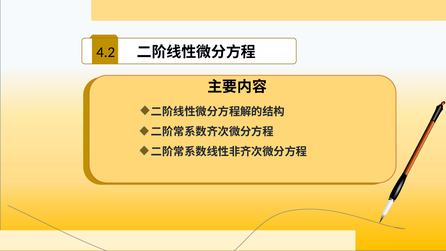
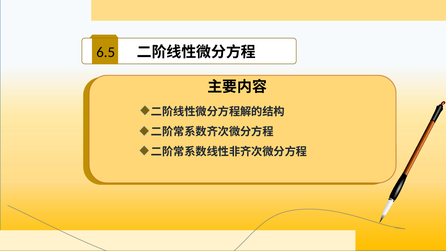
4.2: 4.2 -> 6.5
